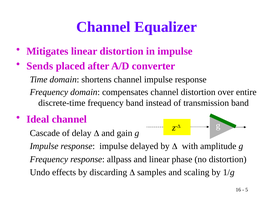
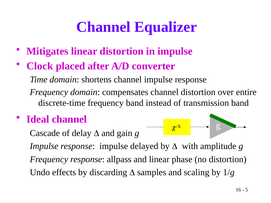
Sends: Sends -> Clock
